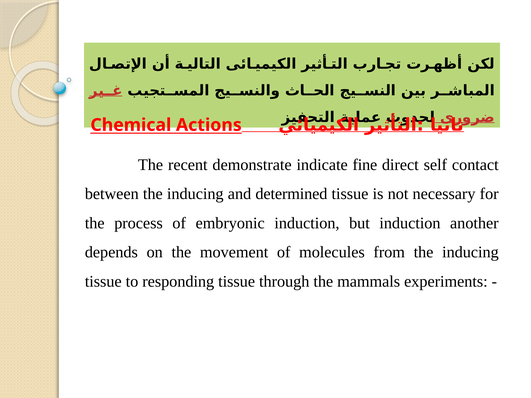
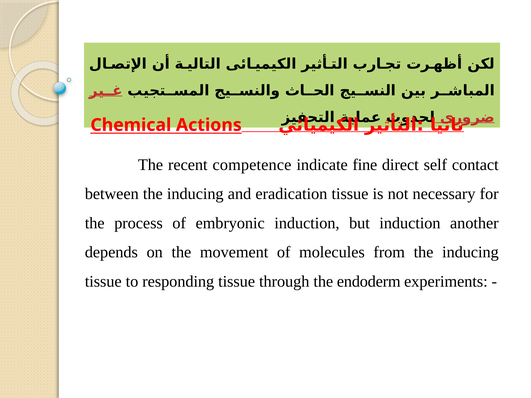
demonstrate: demonstrate -> competence
determined: determined -> eradication
mammals: mammals -> endoderm
